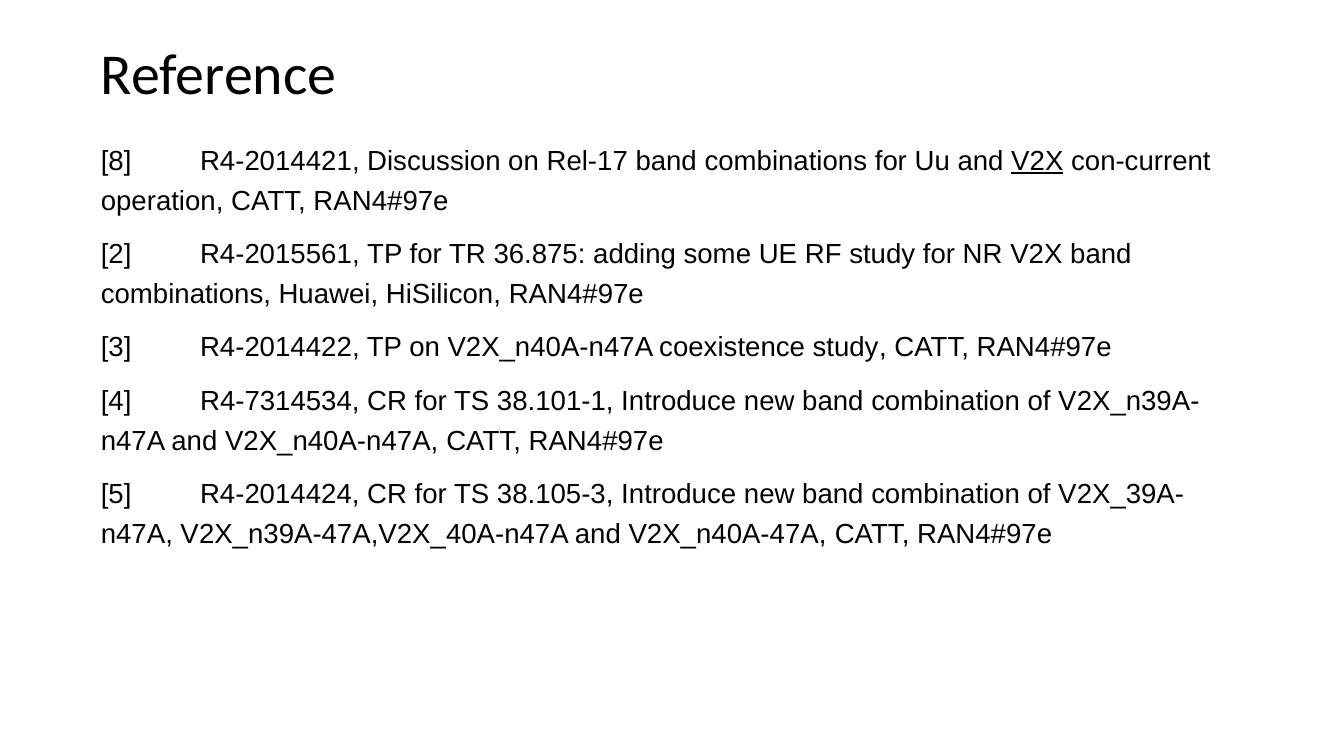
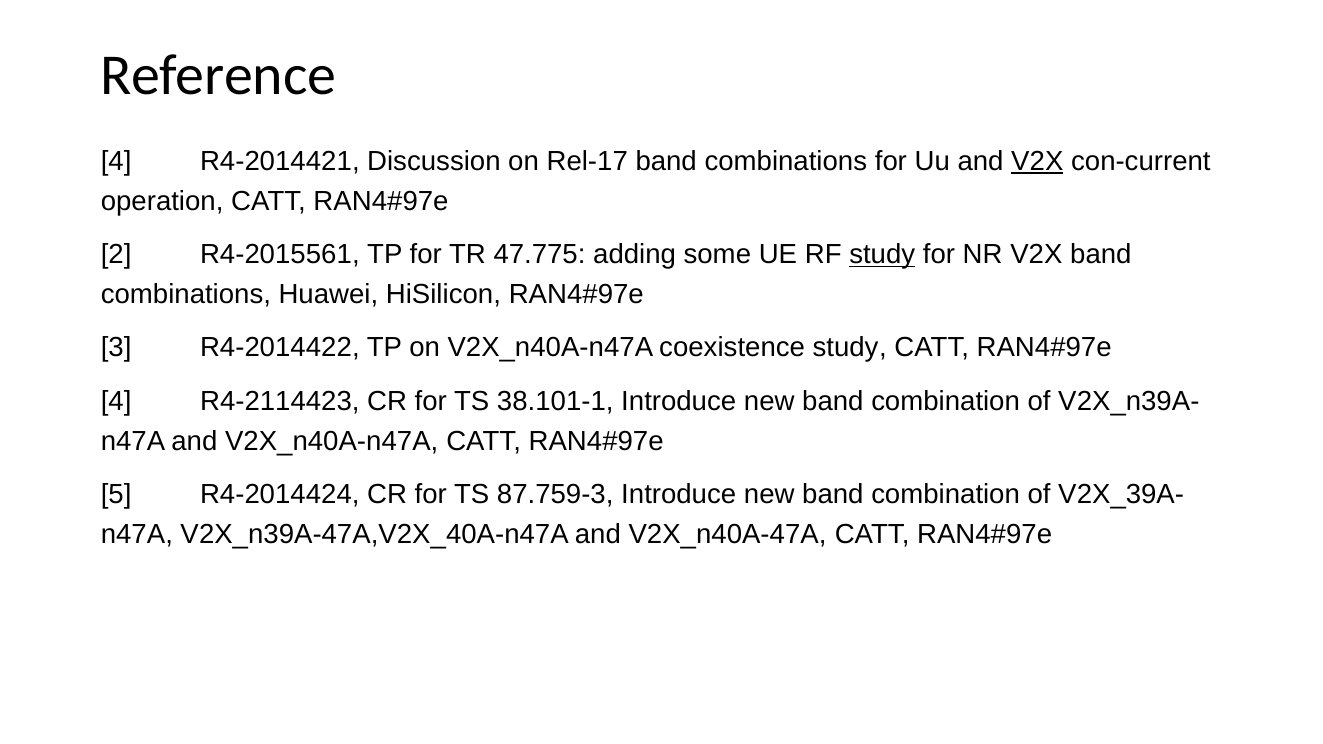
8 at (116, 161): 8 -> 4
36.875: 36.875 -> 47.775
study at (882, 255) underline: none -> present
R4-7314534: R4-7314534 -> R4-2114423
38.105-3: 38.105-3 -> 87.759-3
